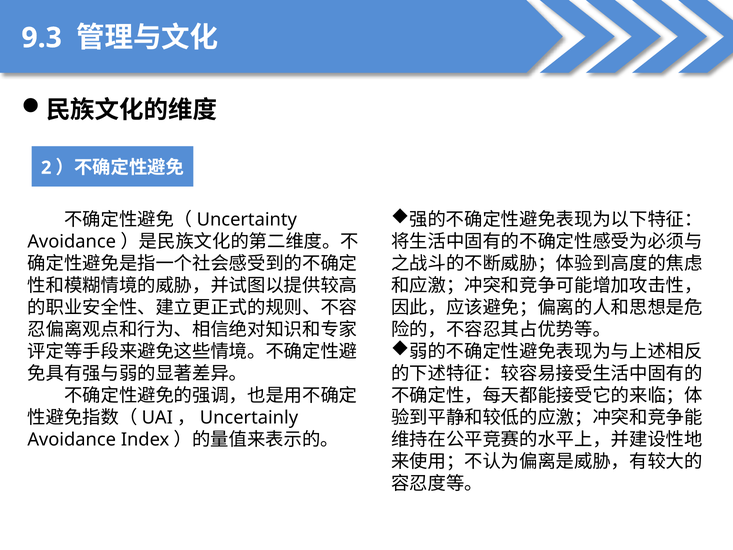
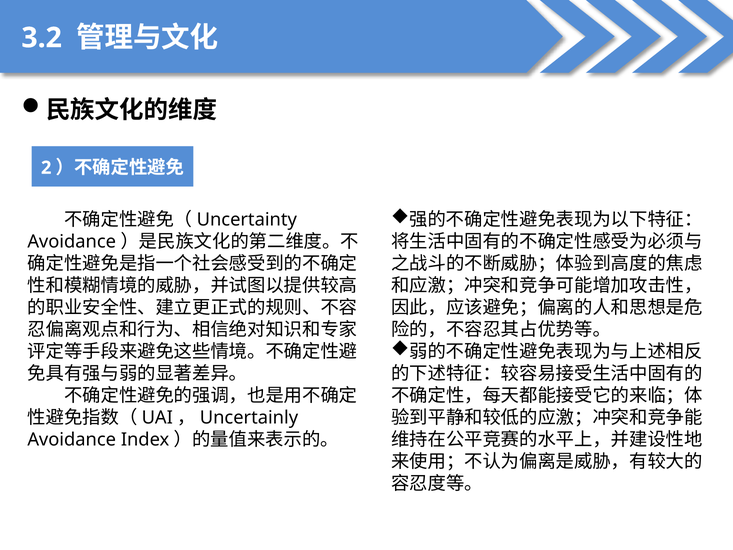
9.3: 9.3 -> 3.2
